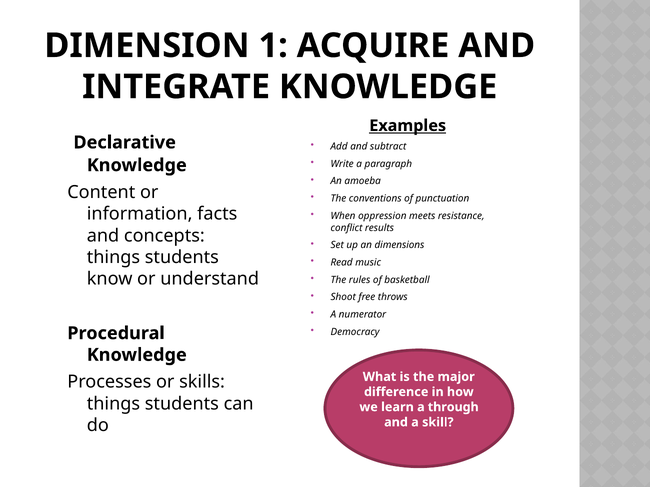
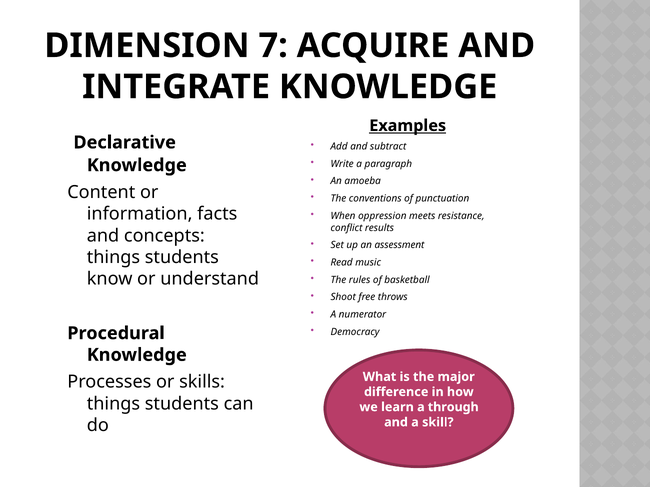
1: 1 -> 7
dimensions: dimensions -> assessment
